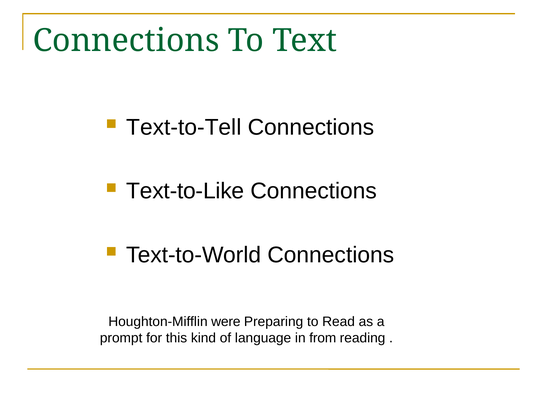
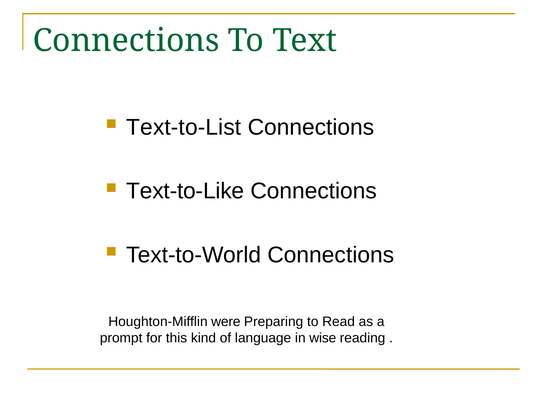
Text-to-Tell: Text-to-Tell -> Text-to-List
from: from -> wise
